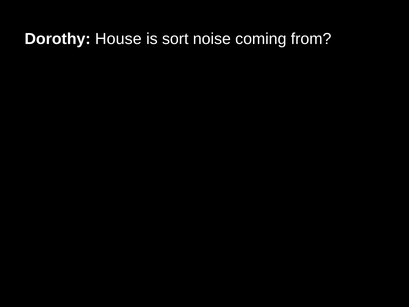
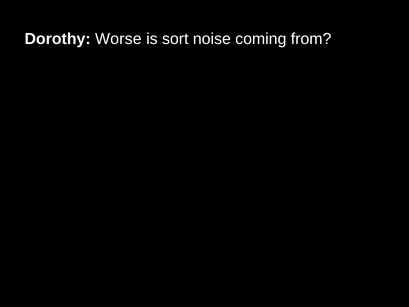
House: House -> Worse
